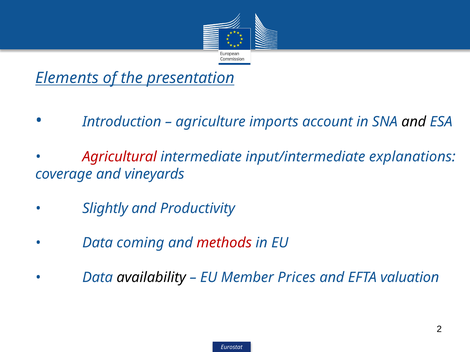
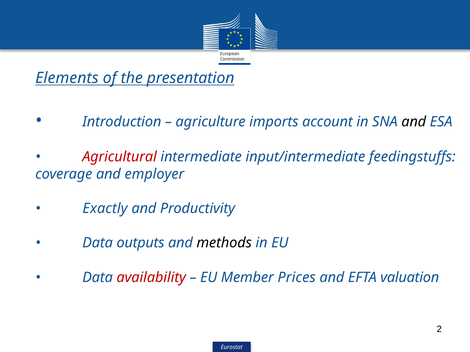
explanations: explanations -> feedingstuffs
vineyards: vineyards -> employer
Slightly: Slightly -> Exactly
coming: coming -> outputs
methods colour: red -> black
availability colour: black -> red
